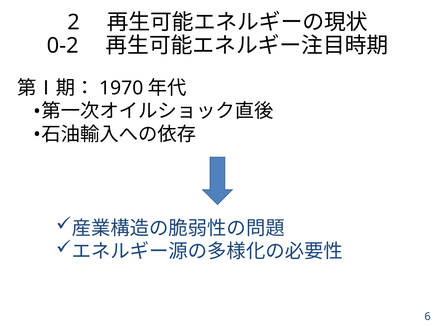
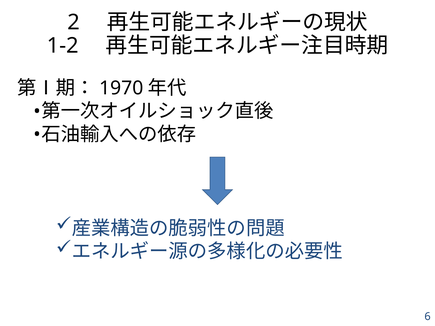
0-2: 0-2 -> 1-2
